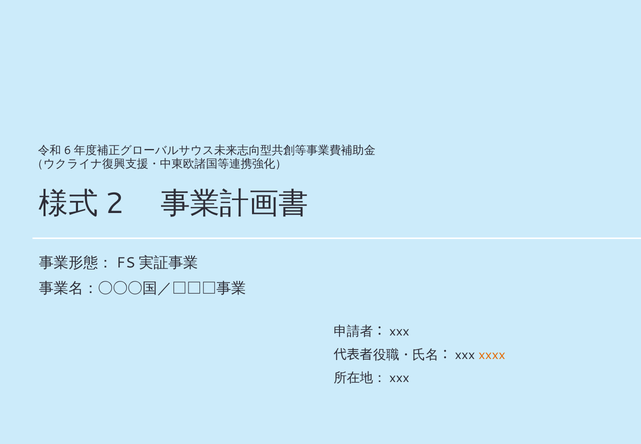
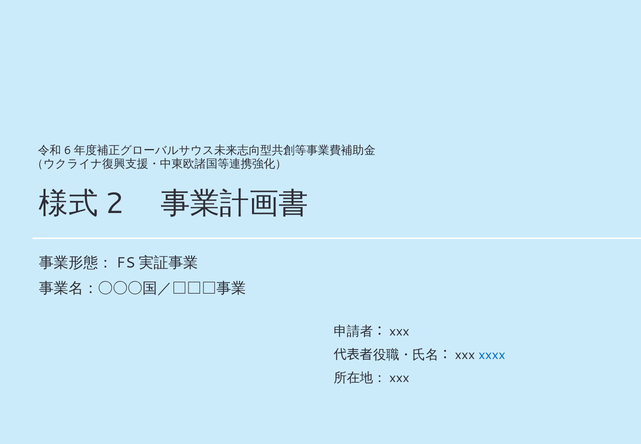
xxxx colour: orange -> blue
